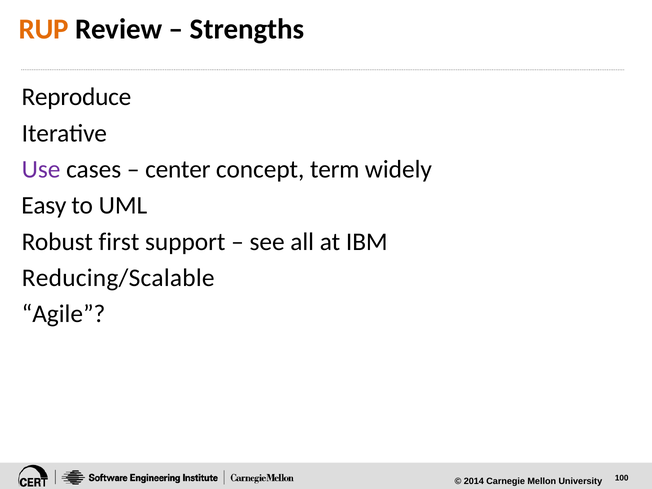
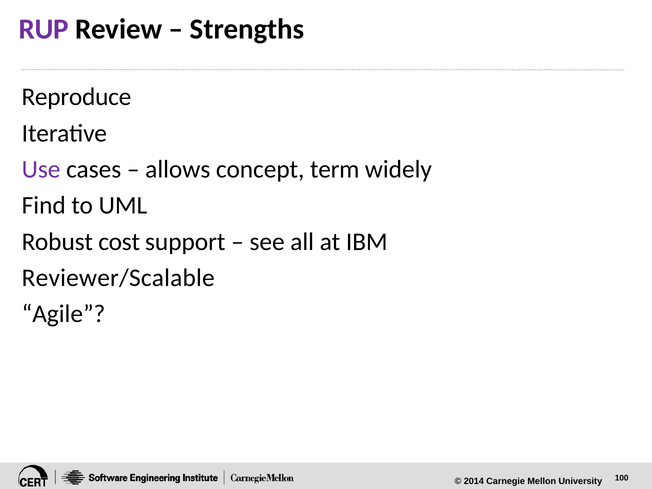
RUP colour: orange -> purple
center: center -> allows
Easy: Easy -> Find
first: first -> cost
Reducing/Scalable: Reducing/Scalable -> Reviewer/Scalable
